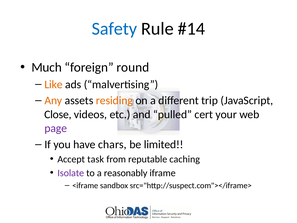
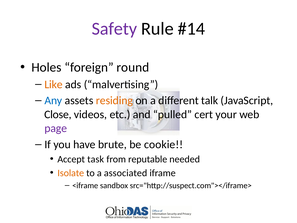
Safety colour: blue -> purple
Much: Much -> Holes
Any colour: orange -> blue
trip: trip -> talk
chars: chars -> brute
limited: limited -> cookie
caching: caching -> needed
Isolate colour: purple -> orange
reasonably: reasonably -> associated
